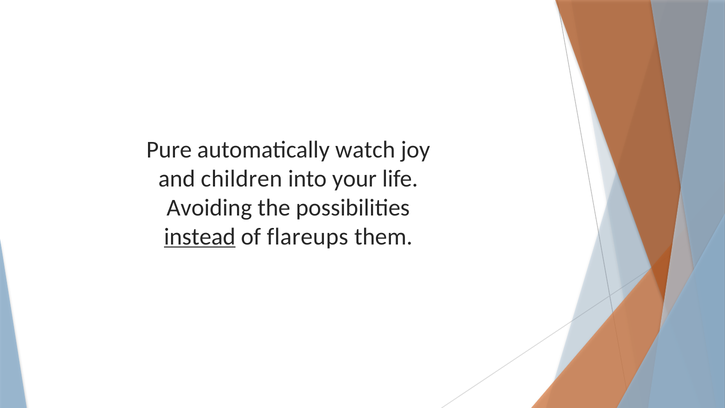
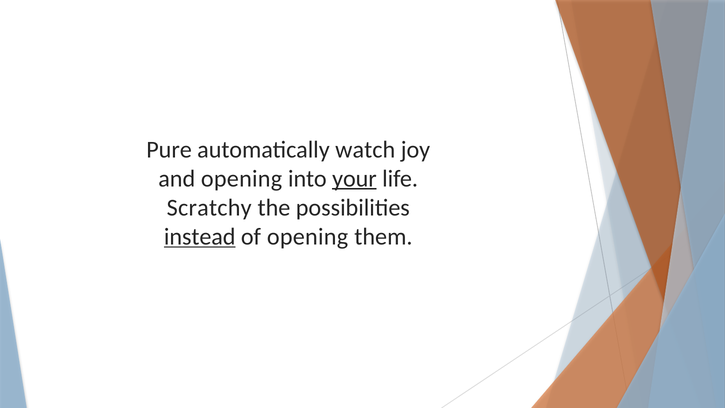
and children: children -> opening
your underline: none -> present
Avoiding: Avoiding -> Scratchy
of flareups: flareups -> opening
